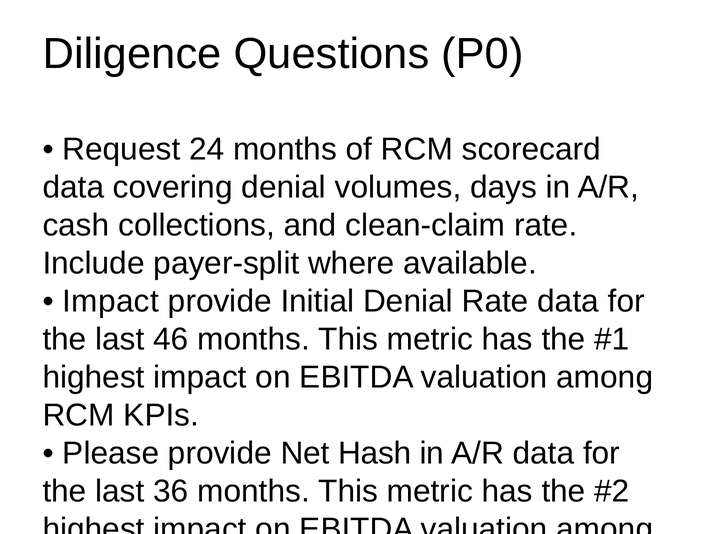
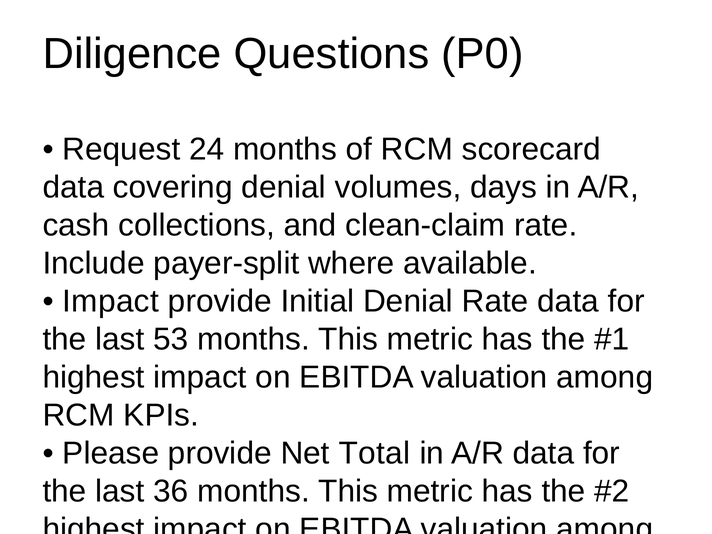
46: 46 -> 53
Hash: Hash -> Total
